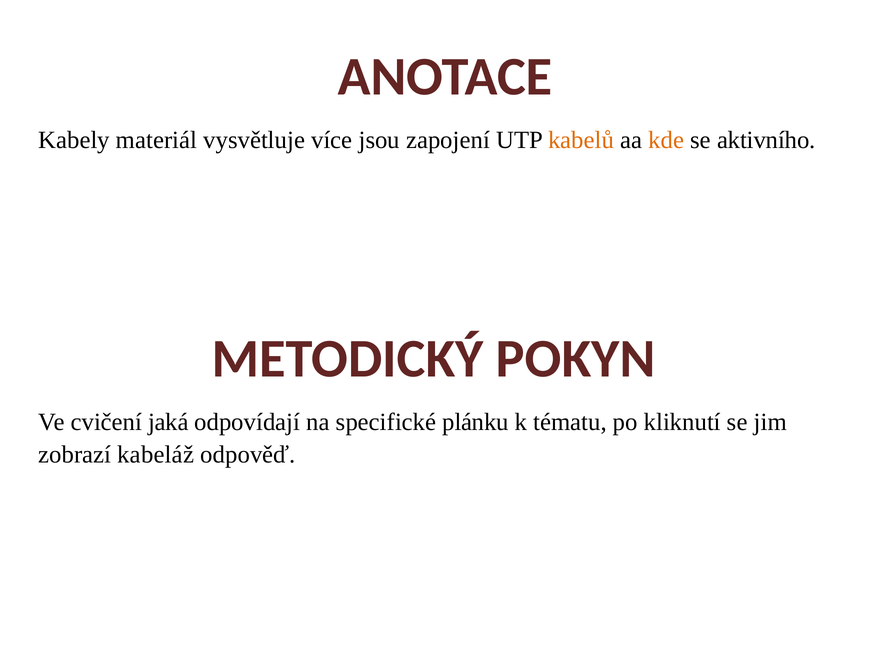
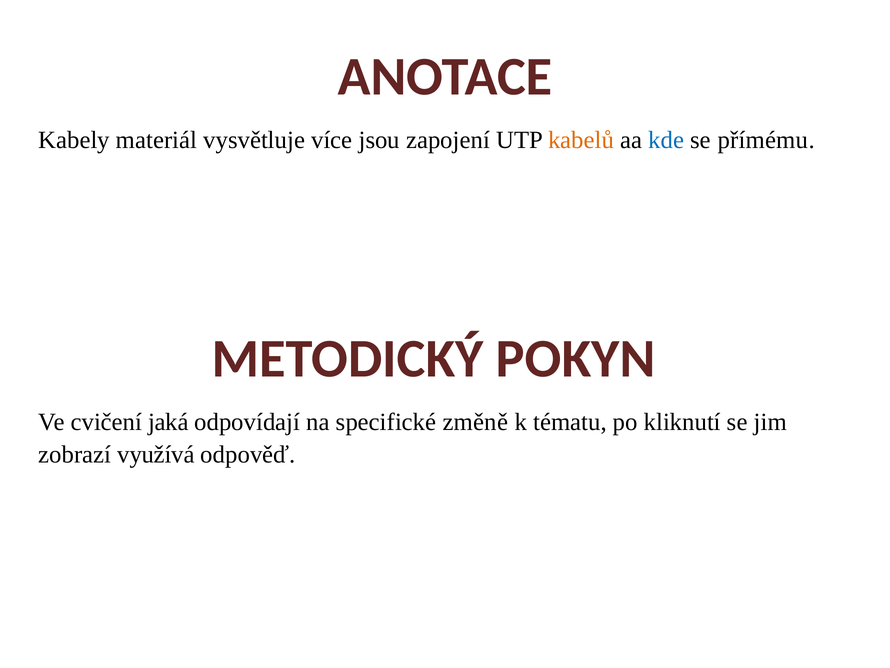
kde colour: orange -> blue
aktivního: aktivního -> přímému
plánku: plánku -> změně
kabeláž: kabeláž -> využívá
